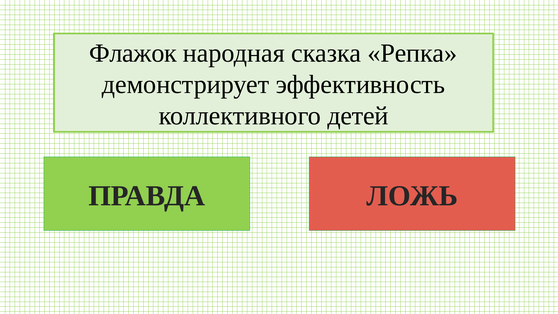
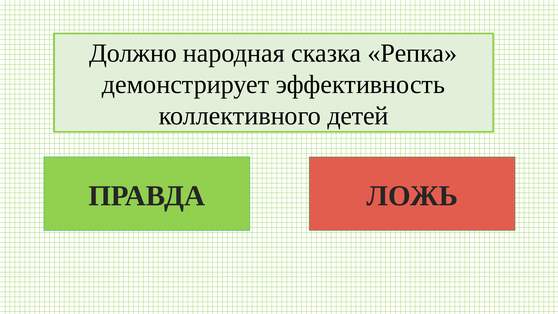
Флажок: Флажок -> Должно
